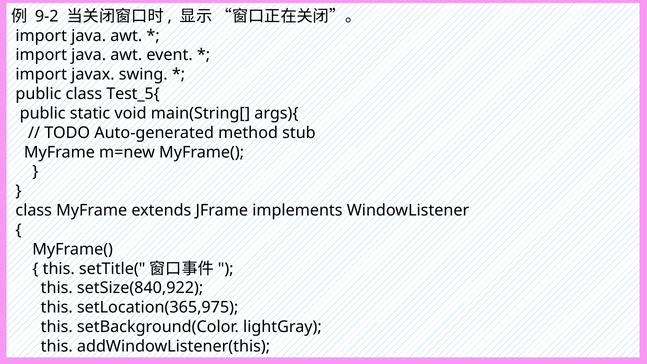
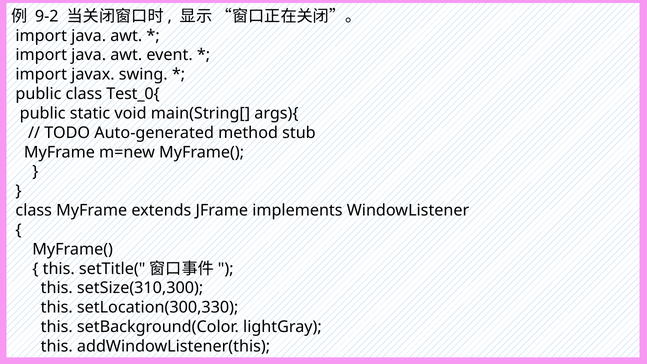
Test_5{: Test_5{ -> Test_0{
setSize(840,922: setSize(840,922 -> setSize(310,300
setLocation(365,975: setLocation(365,975 -> setLocation(300,330
